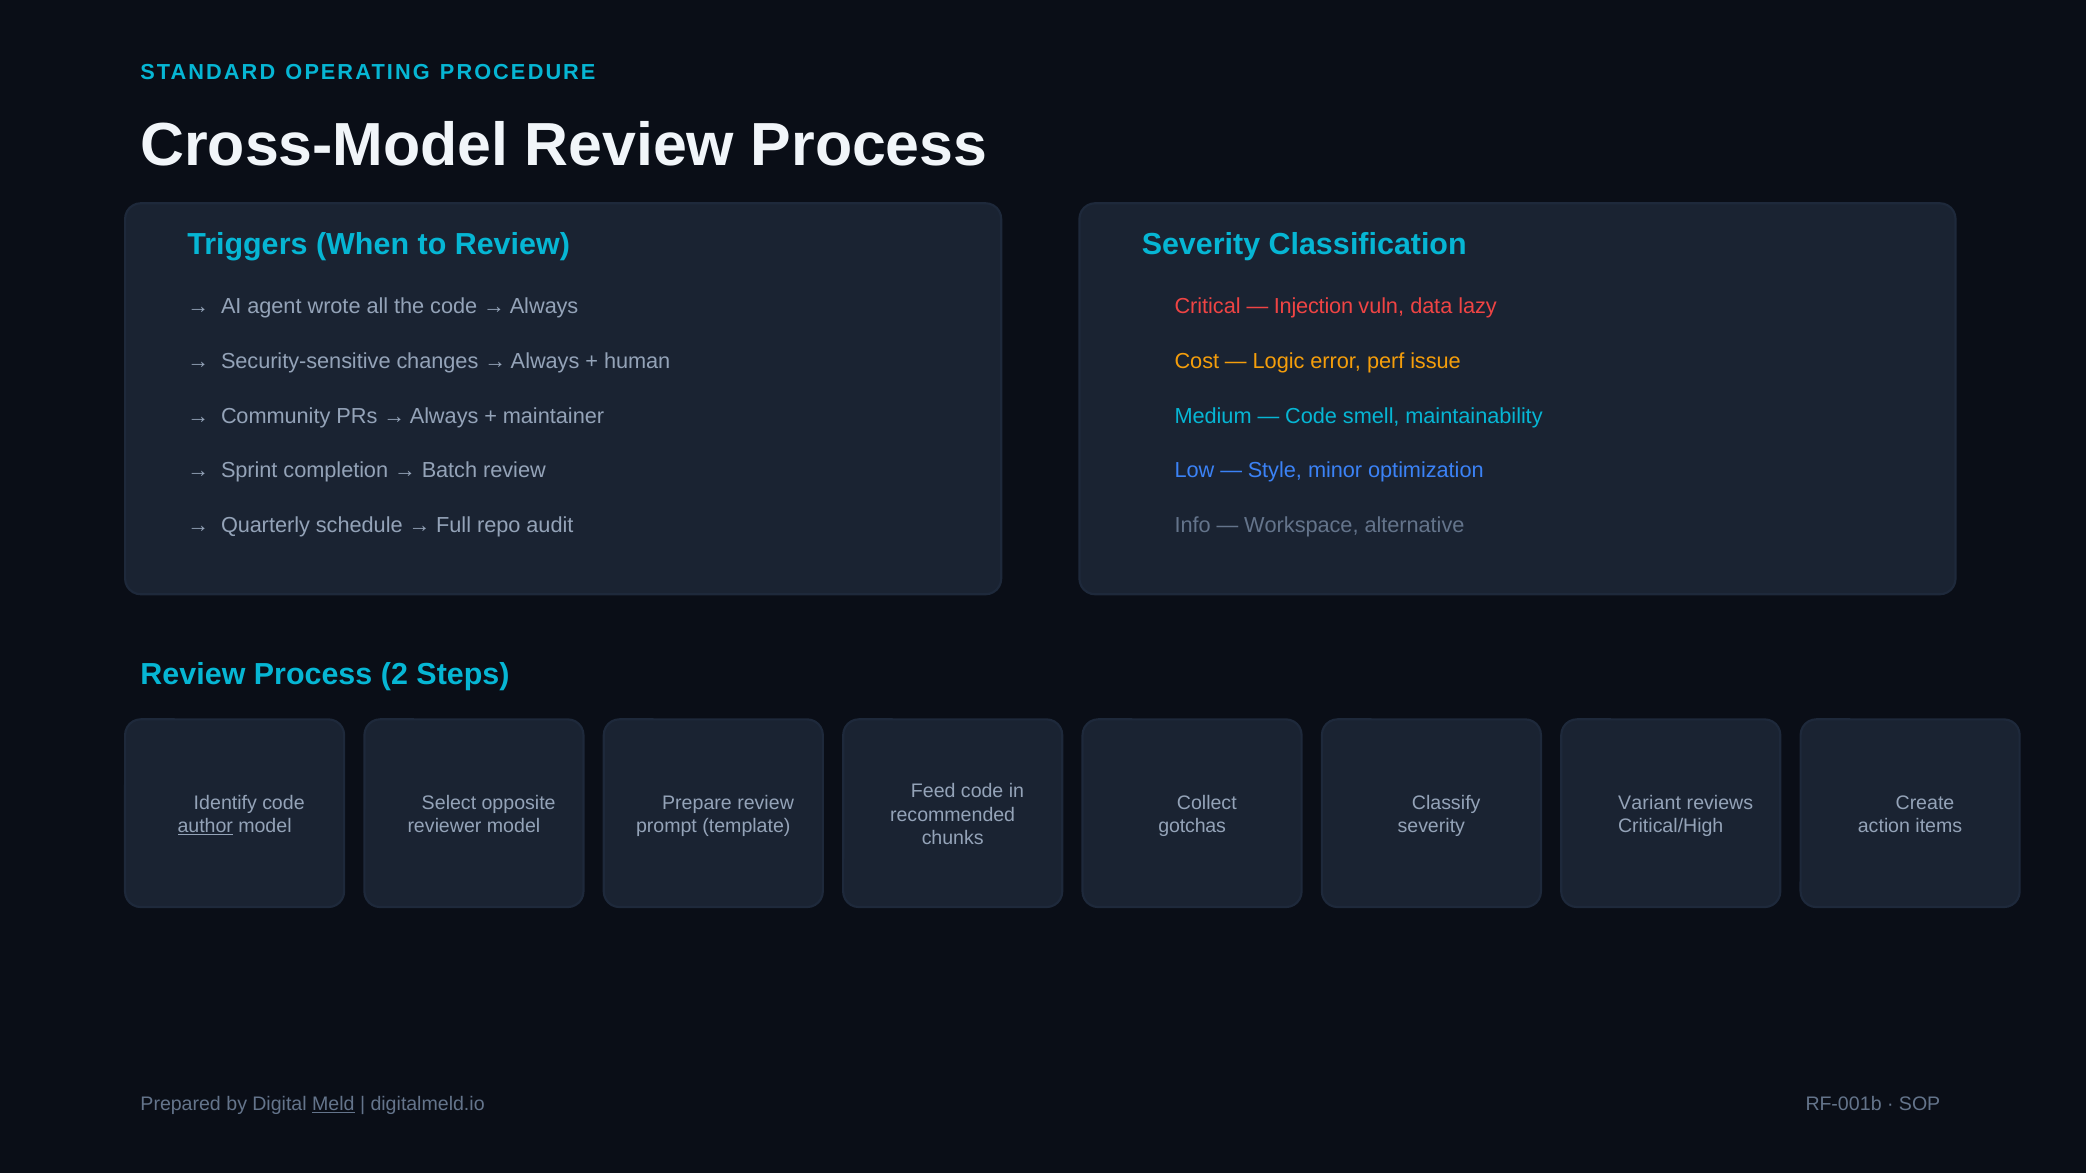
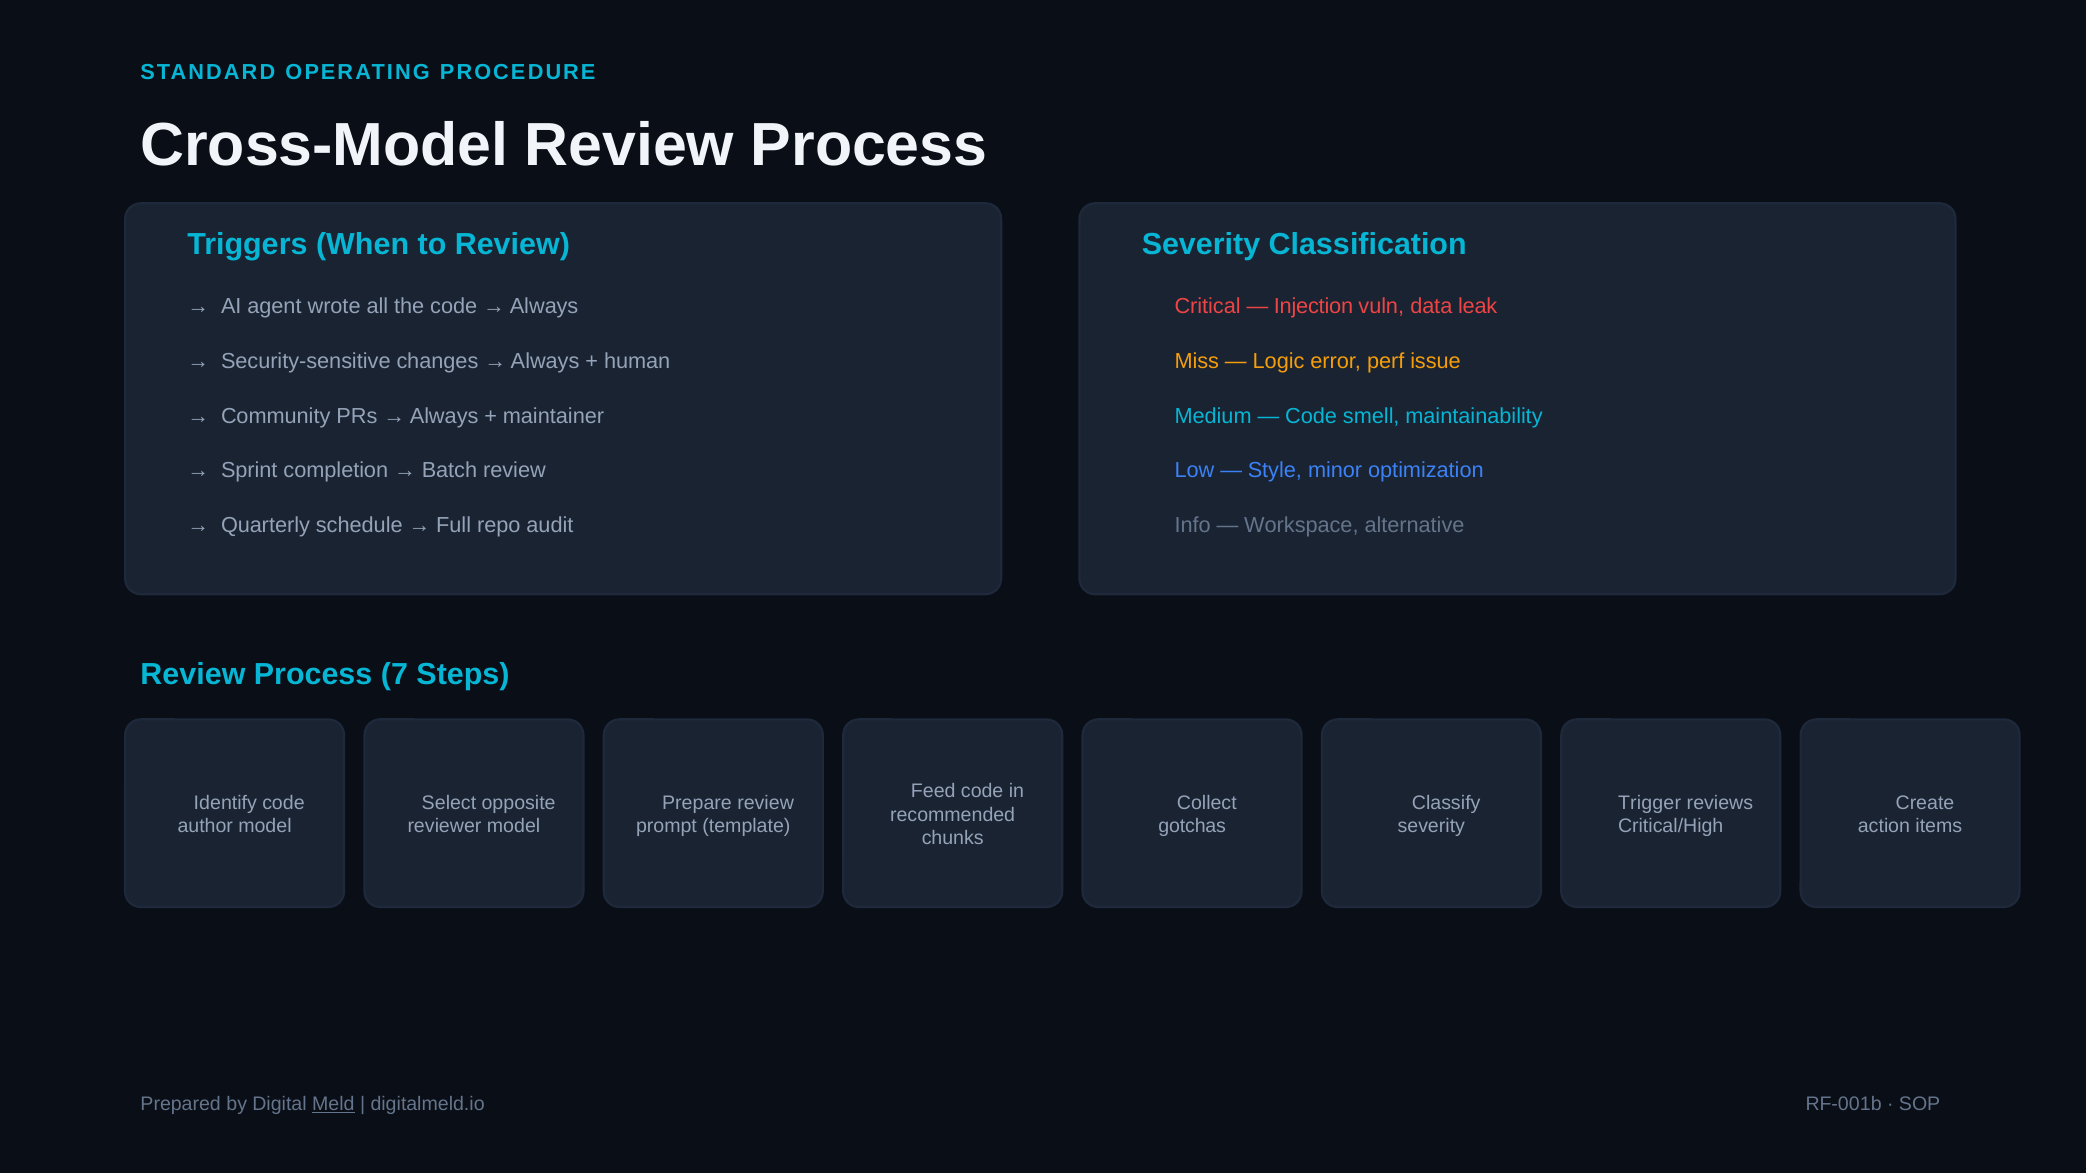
lazy: lazy -> leak
Cost: Cost -> Miss
2: 2 -> 7
Variant: Variant -> Trigger
author underline: present -> none
